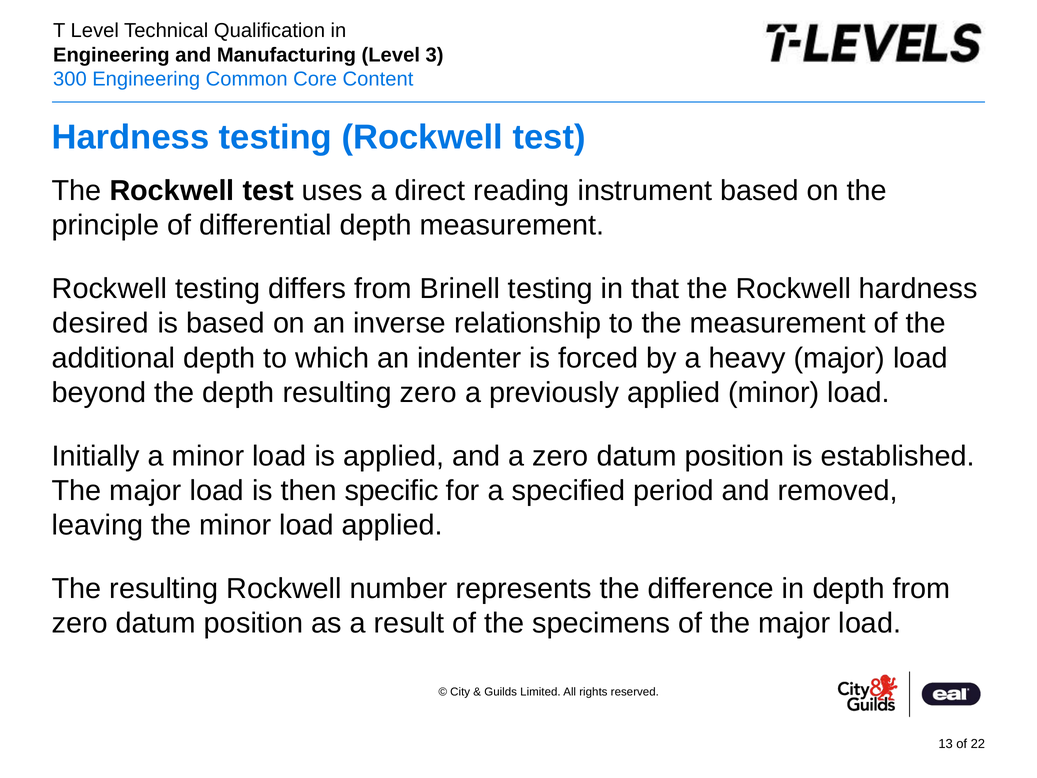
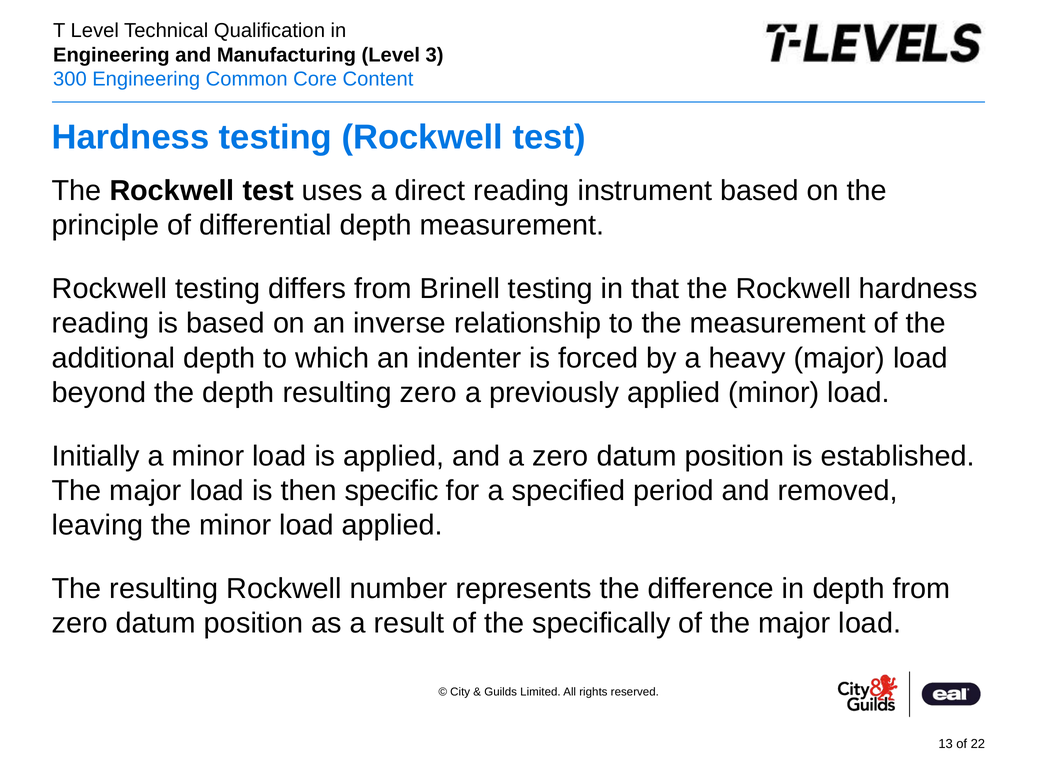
desired at (101, 323): desired -> reading
specimens: specimens -> specifically
